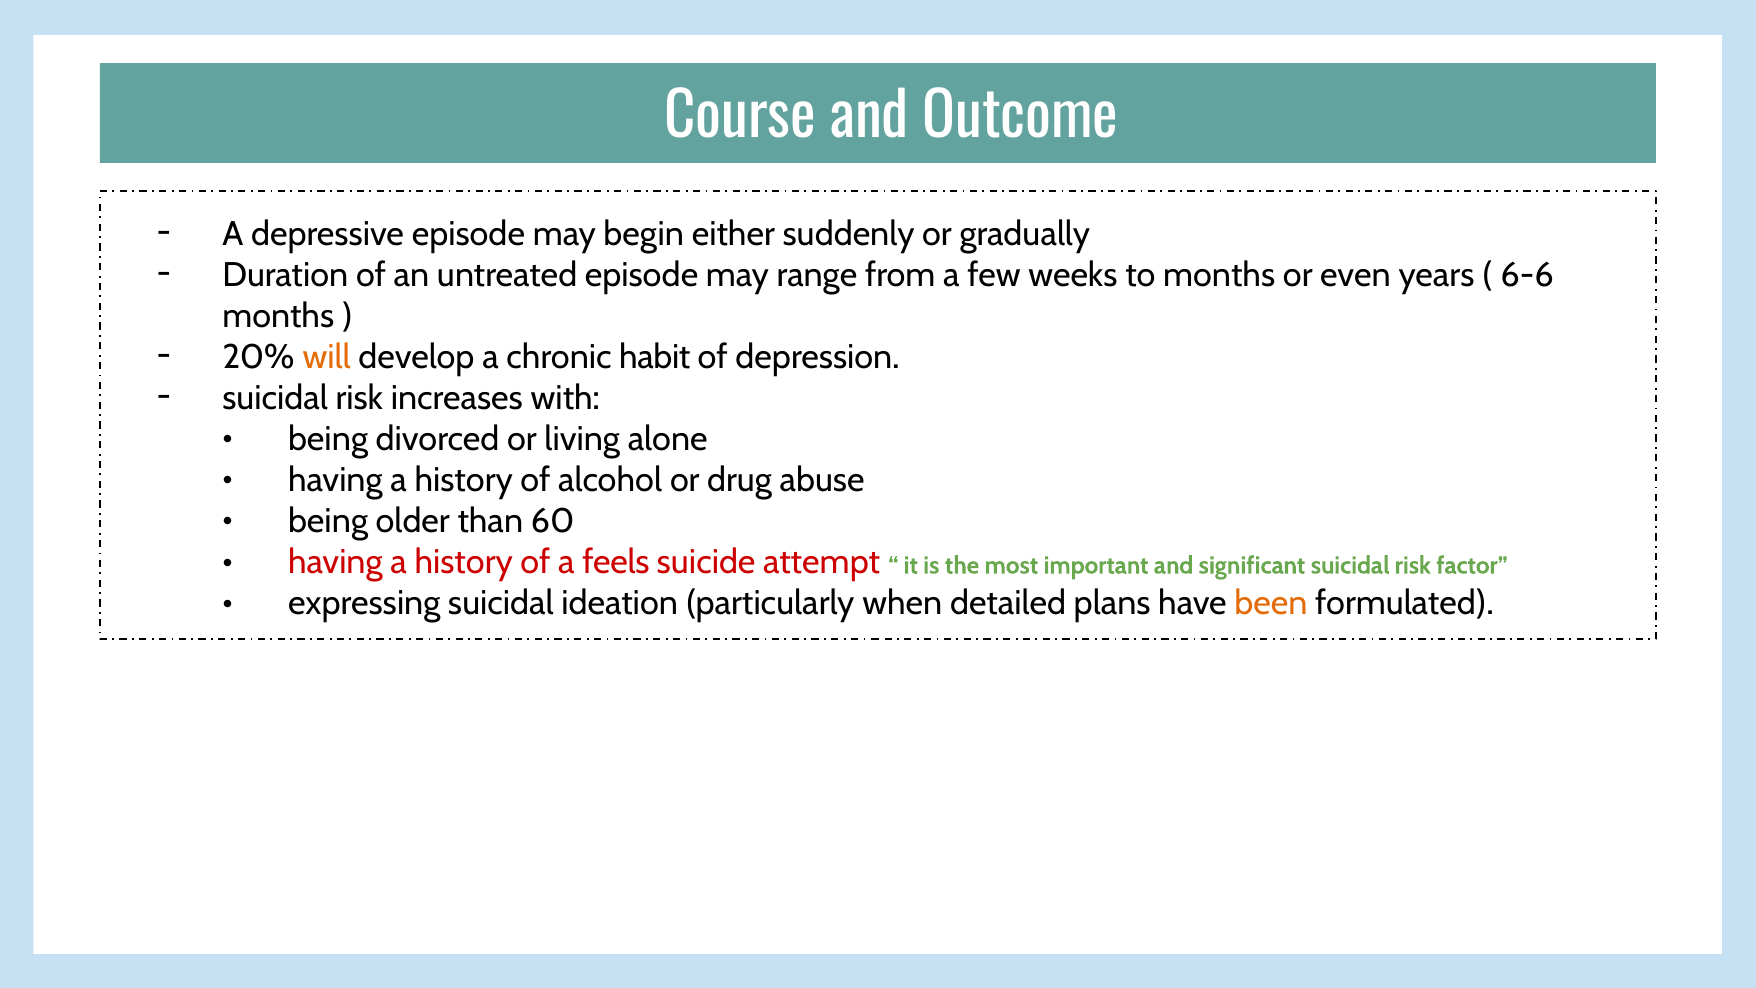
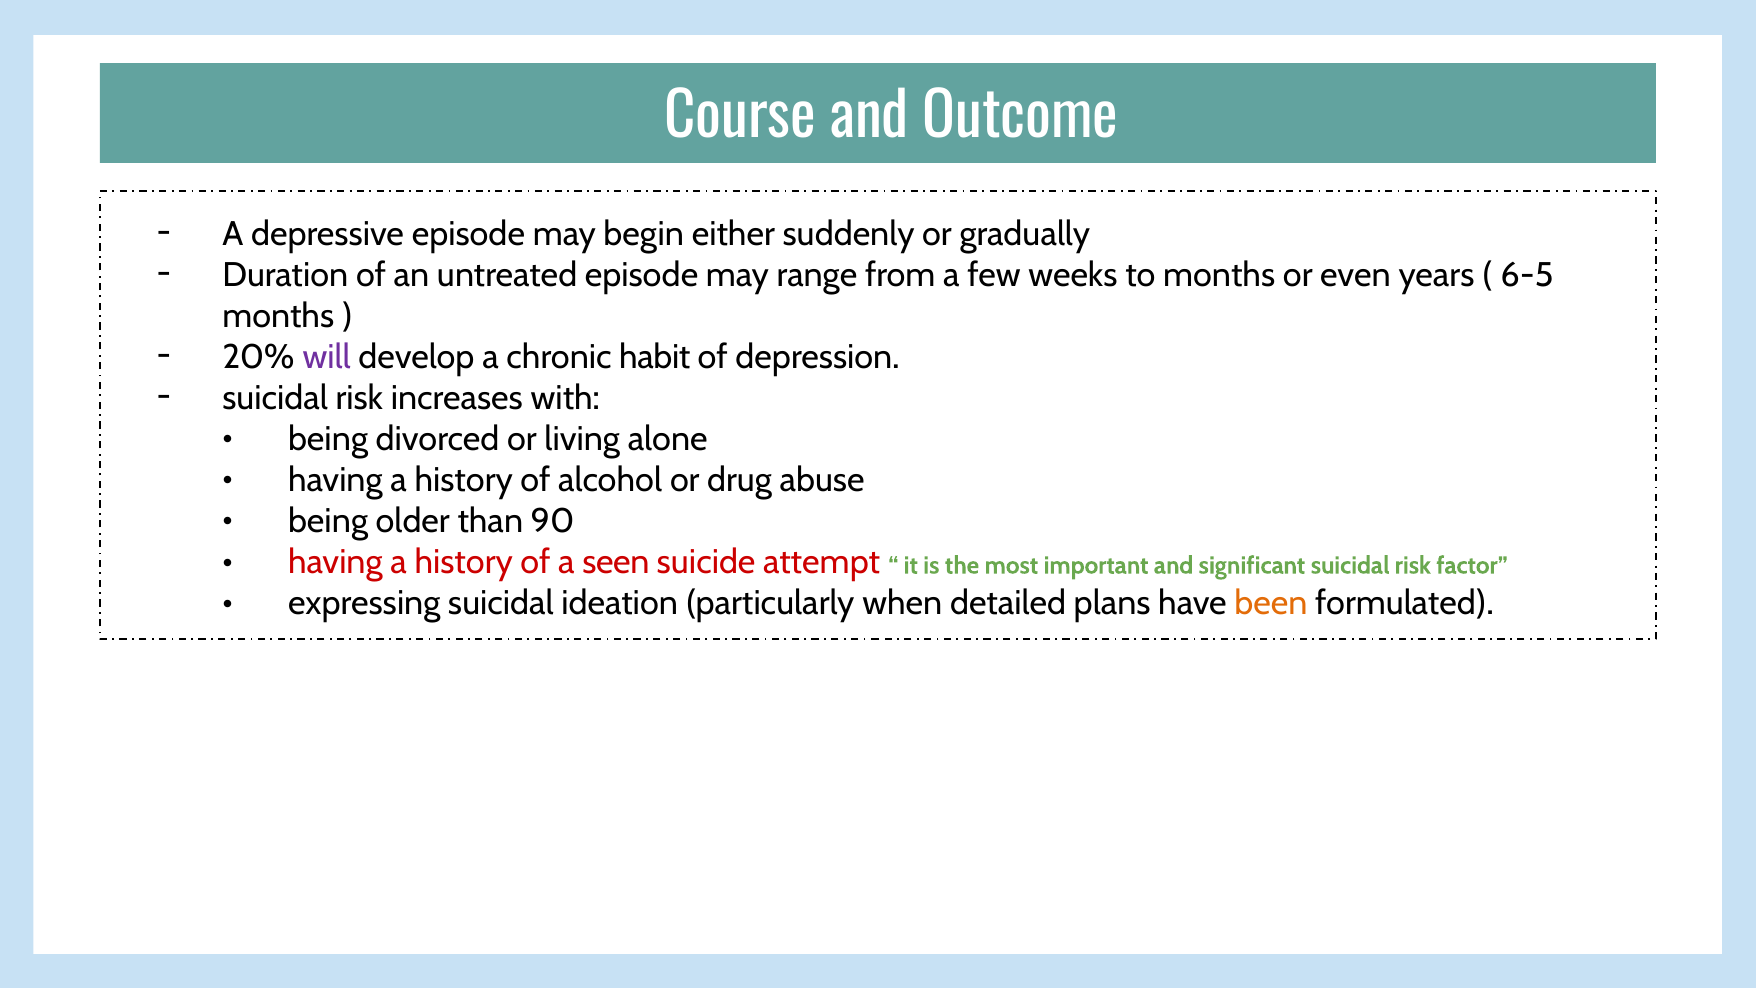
6-6: 6-6 -> 6-5
will colour: orange -> purple
60: 60 -> 90
feels: feels -> seen
